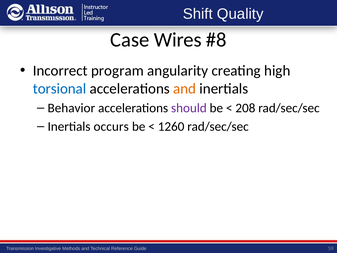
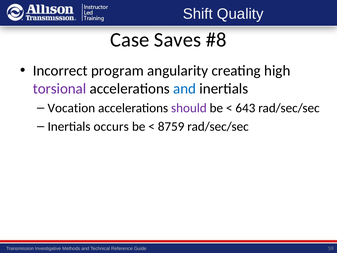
Wires: Wires -> Saves
torsional colour: blue -> purple
and at (185, 89) colour: orange -> blue
Behavior: Behavior -> Vocation
208: 208 -> 643
1260: 1260 -> 8759
